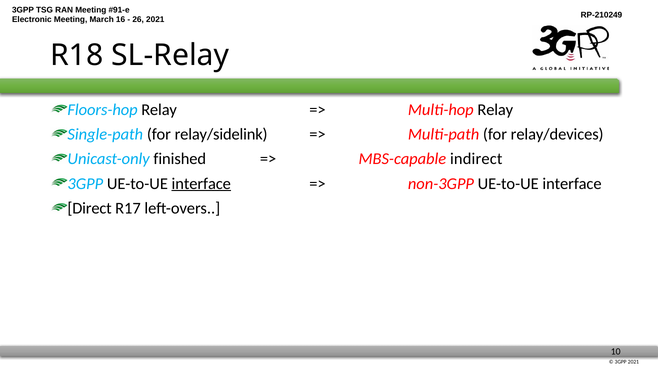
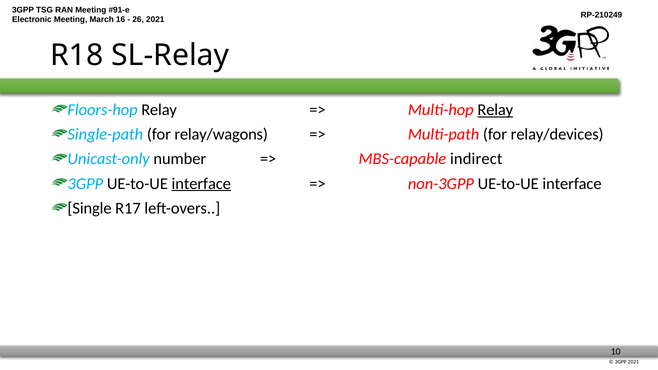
Relay at (495, 110) underline: none -> present
relay/sidelink: relay/sidelink -> relay/wagons
finished: finished -> number
Direct: Direct -> Single
